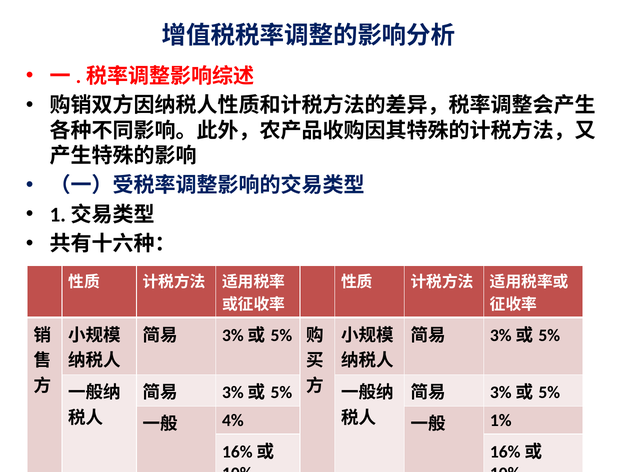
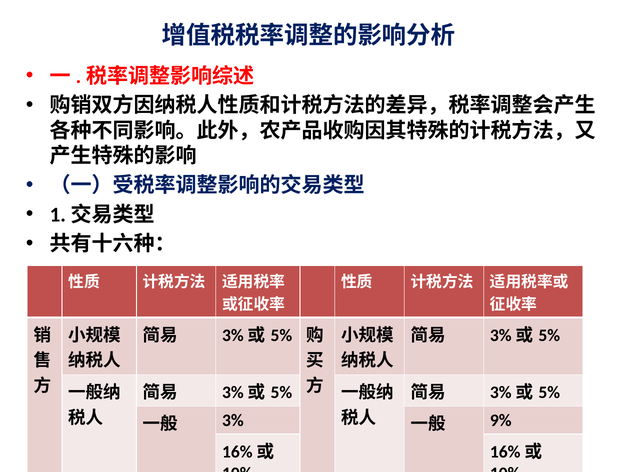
4%: 4% -> 3%
1%: 1% -> 9%
